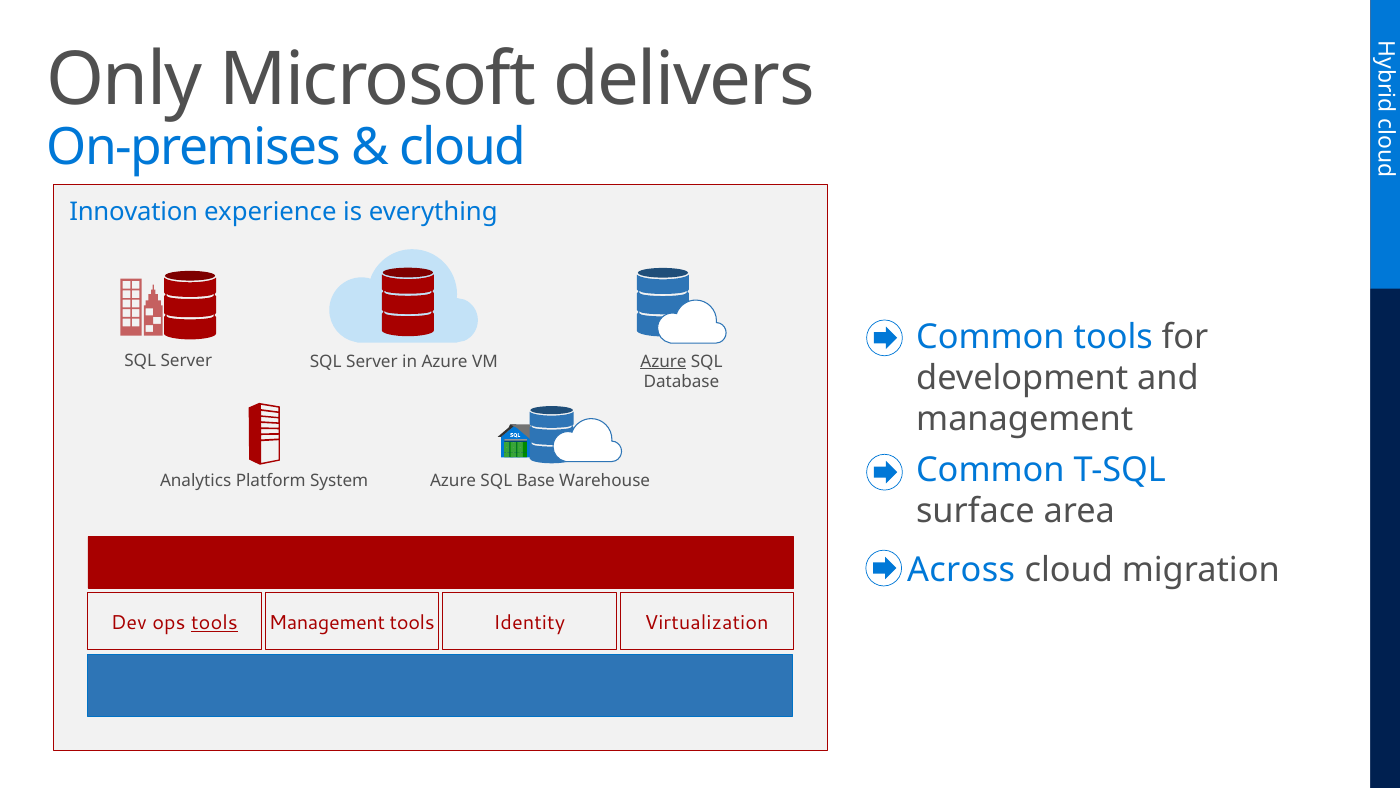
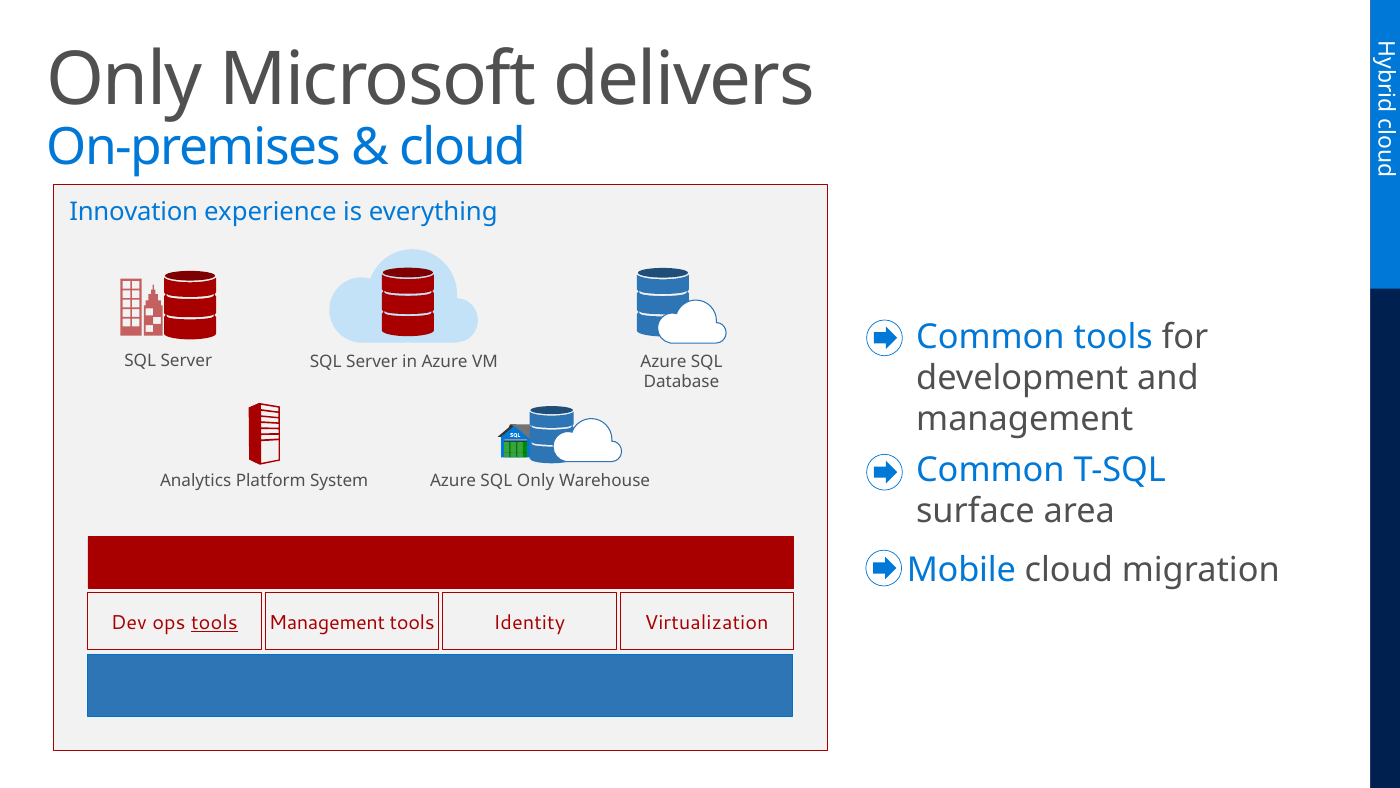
Azure at (663, 361) underline: present -> none
SQL Base: Base -> Only
Across: Across -> Mobile
